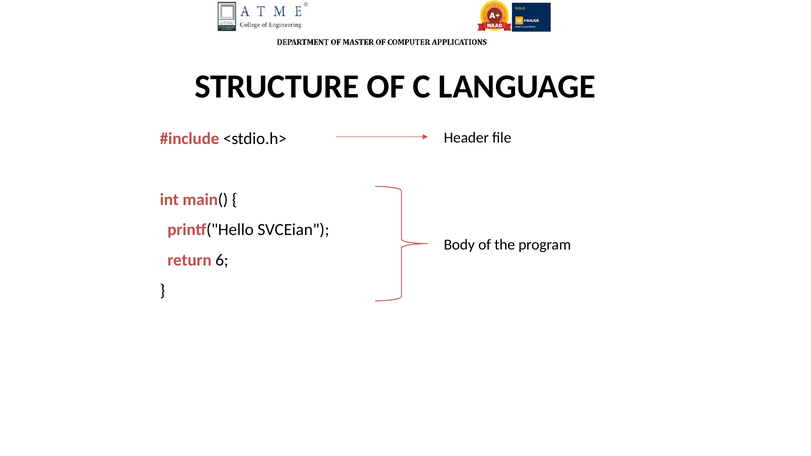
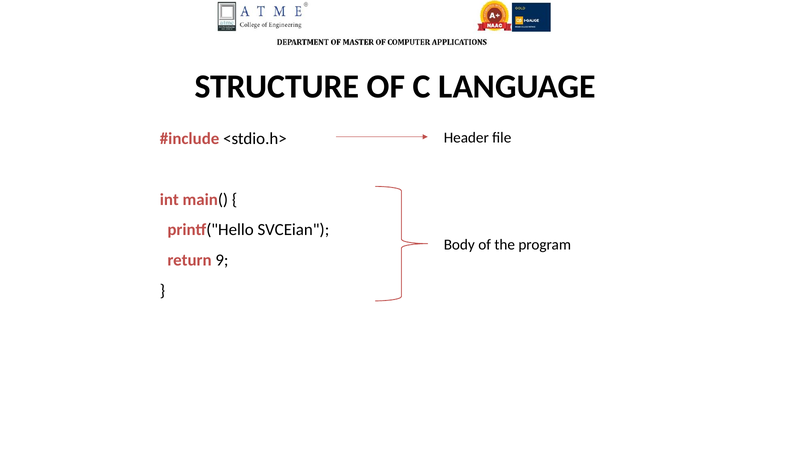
6: 6 -> 9
